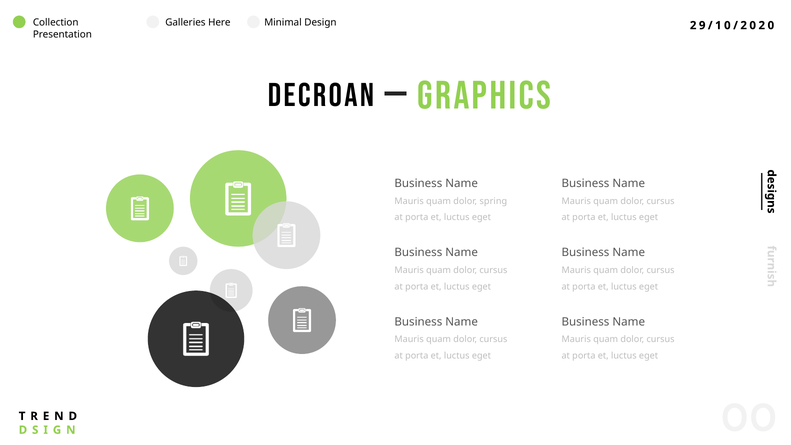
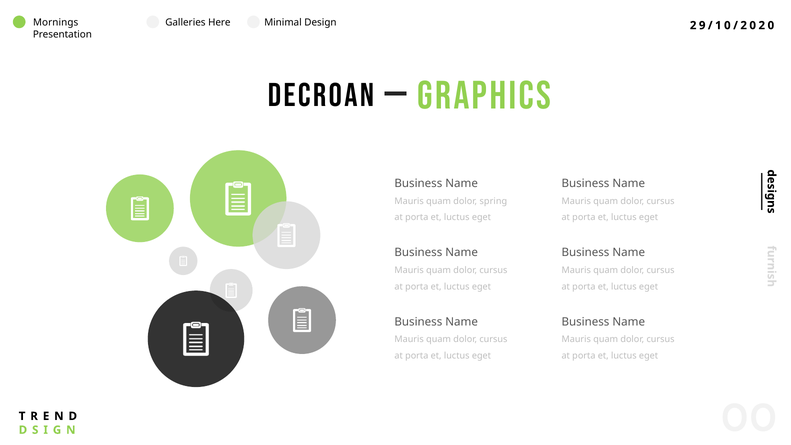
Collection: Collection -> Mornings
